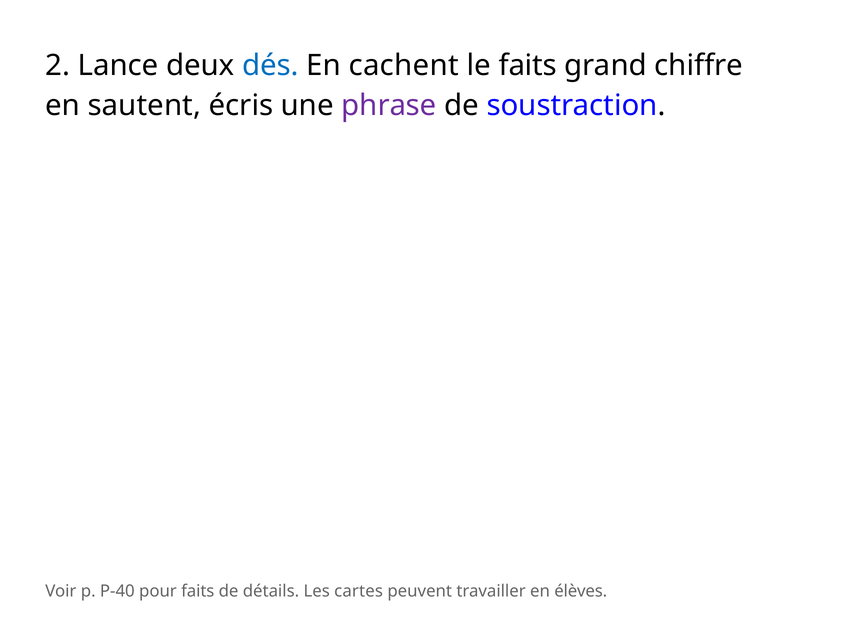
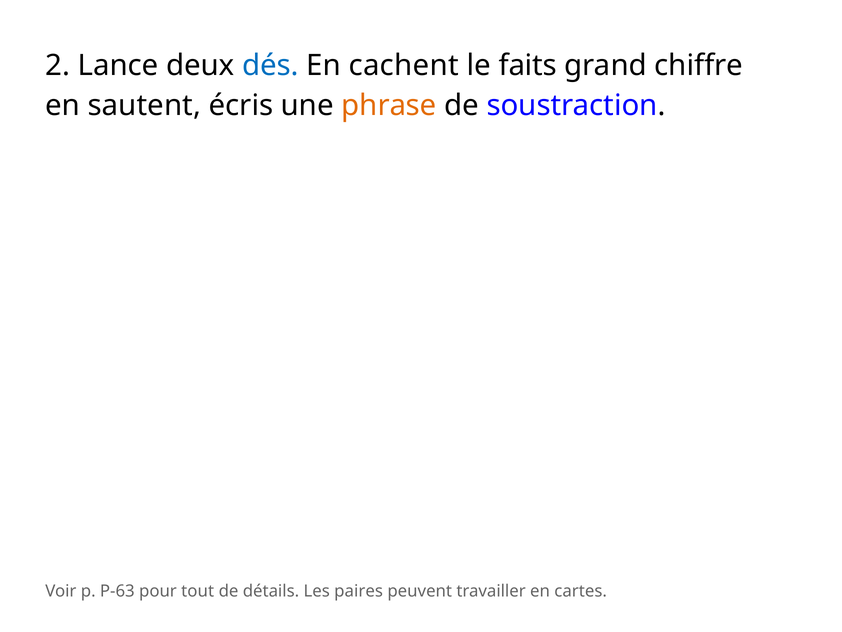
phrase colour: purple -> orange
P-40: P-40 -> P-63
pour faits: faits -> tout
cartes: cartes -> paires
élèves: élèves -> cartes
